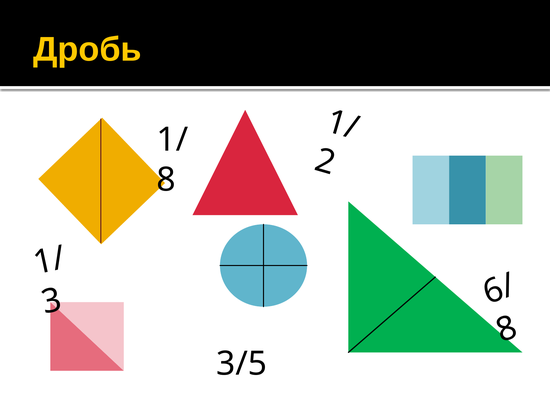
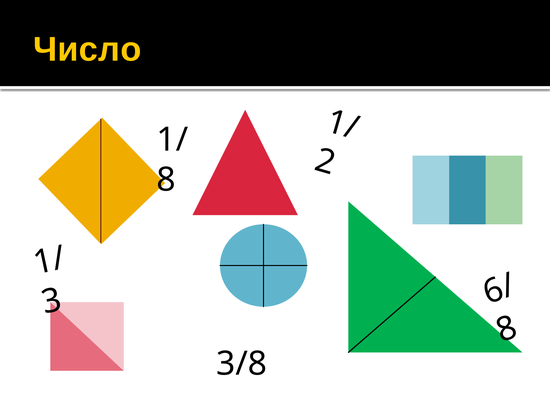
Дробь: Дробь -> Число
3/5: 3/5 -> 3/8
